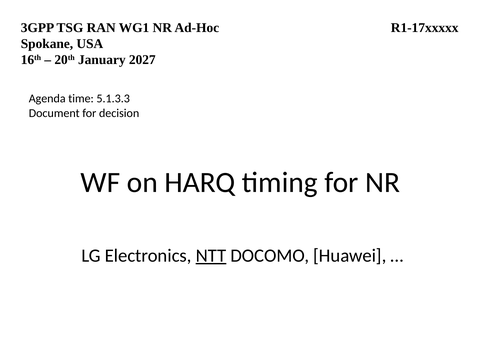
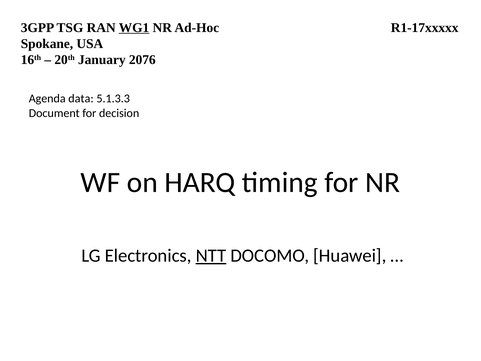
WG1 underline: none -> present
2027: 2027 -> 2076
time: time -> data
